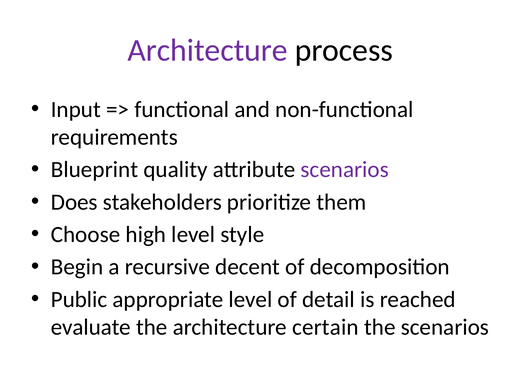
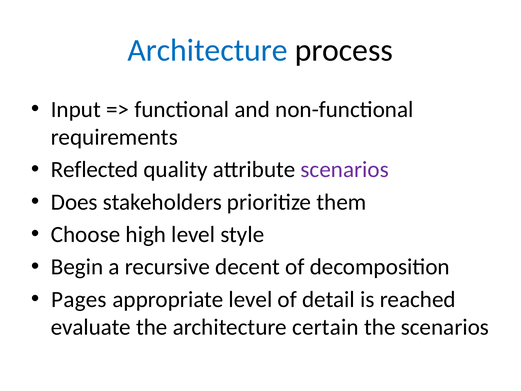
Architecture at (208, 50) colour: purple -> blue
Blueprint: Blueprint -> Reflected
Public: Public -> Pages
